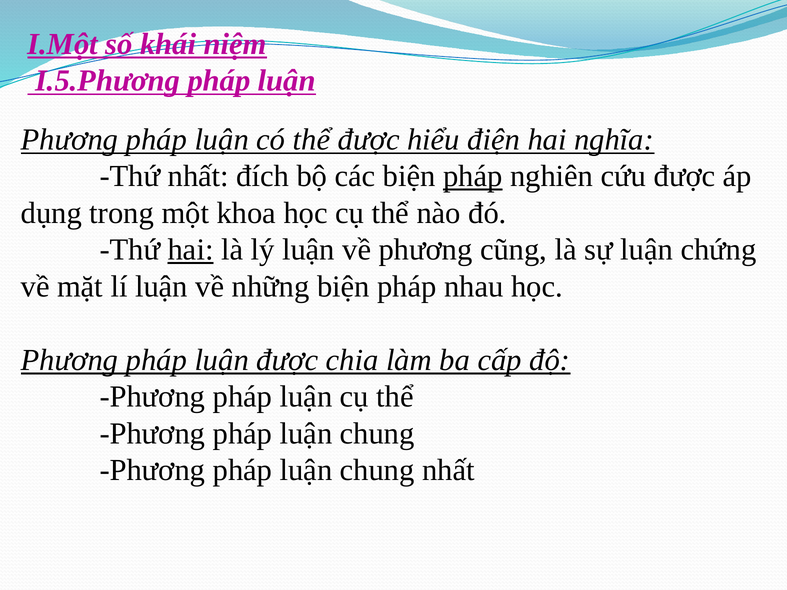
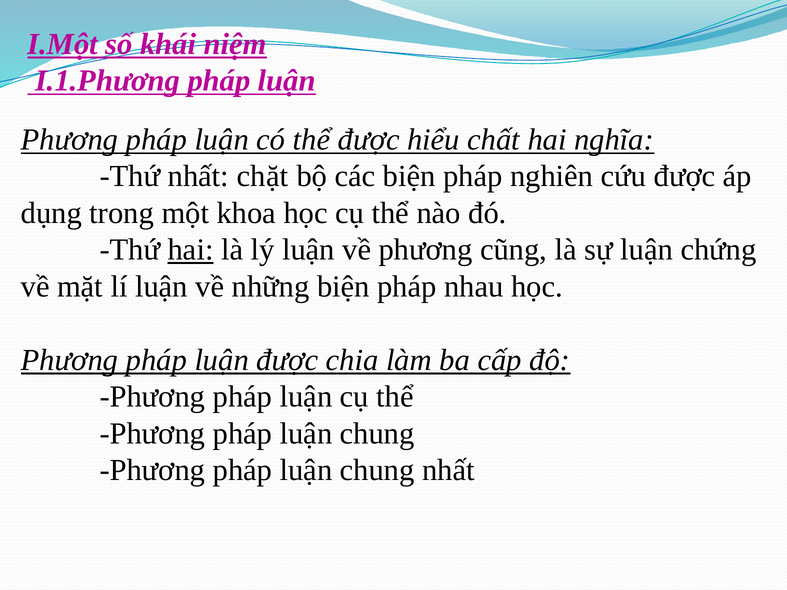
I.5.Phương: I.5.Phương -> I.1.Phương
điện: điện -> chất
đích: đích -> chặt
pháp at (473, 176) underline: present -> none
